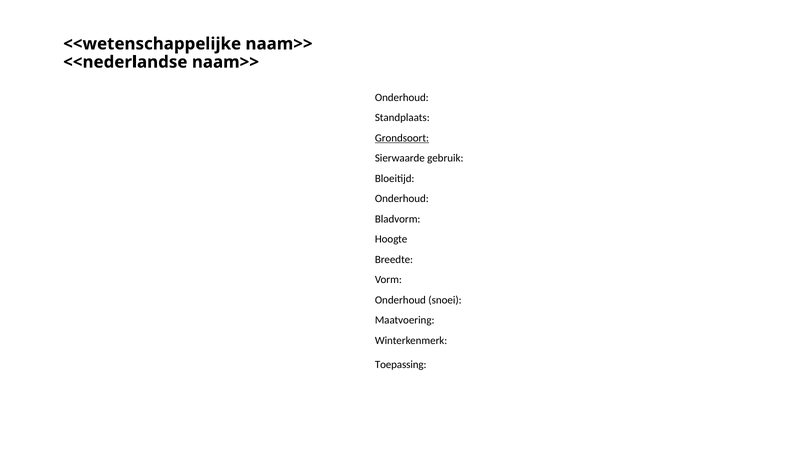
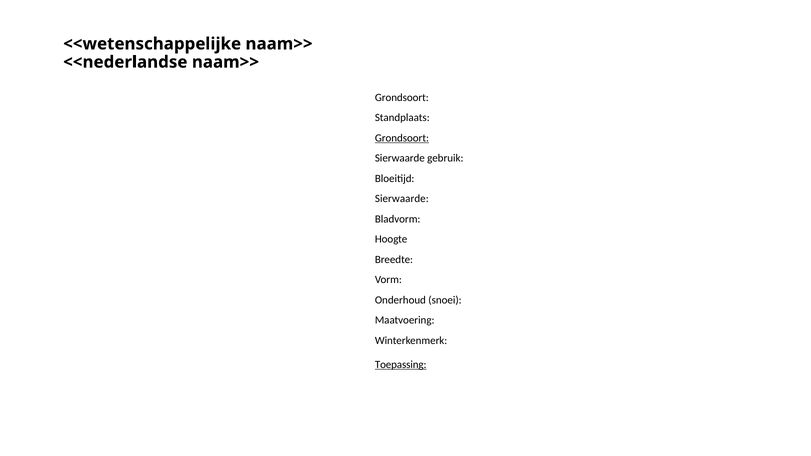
Onderhoud at (402, 98): Onderhoud -> Grondsoort
Onderhoud at (402, 199): Onderhoud -> Sierwaarde
Toepassing underline: none -> present
